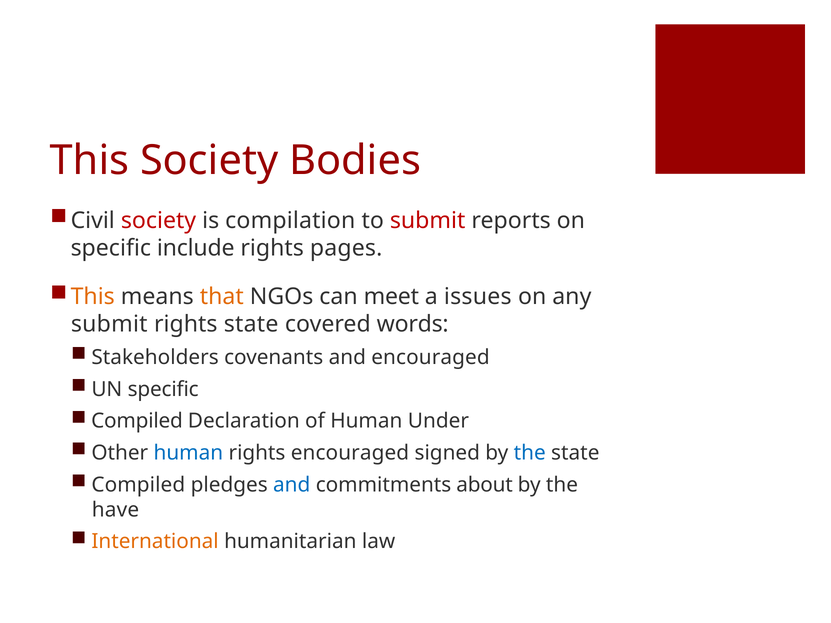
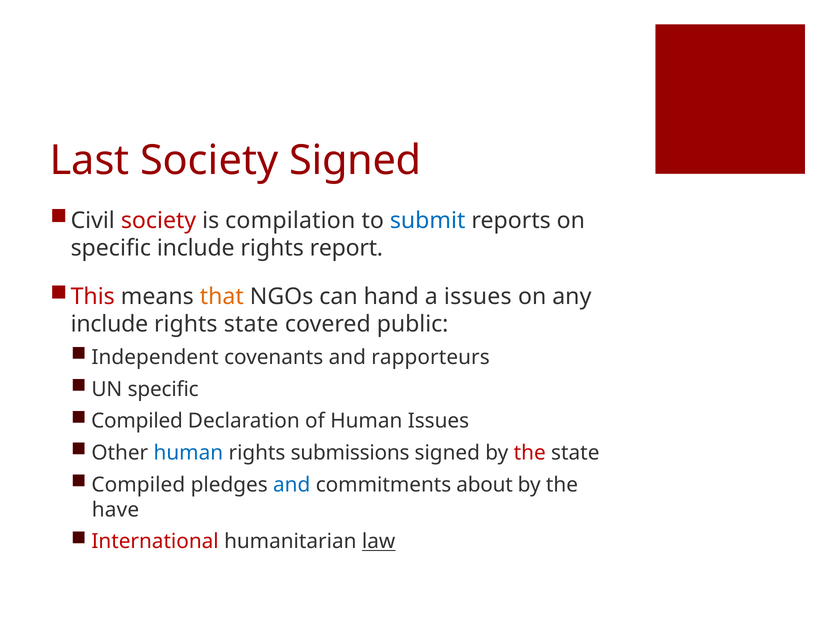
This at (90, 161): This -> Last
Society Bodies: Bodies -> Signed
submit at (428, 220) colour: red -> blue
pages: pages -> report
This at (93, 297) colour: orange -> red
meet: meet -> hand
submit at (109, 324): submit -> include
words: words -> public
Stakeholders: Stakeholders -> Independent
and encouraged: encouraged -> rapporteurs
Human Under: Under -> Issues
rights encouraged: encouraged -> submissions
the at (530, 453) colour: blue -> red
International colour: orange -> red
law underline: none -> present
